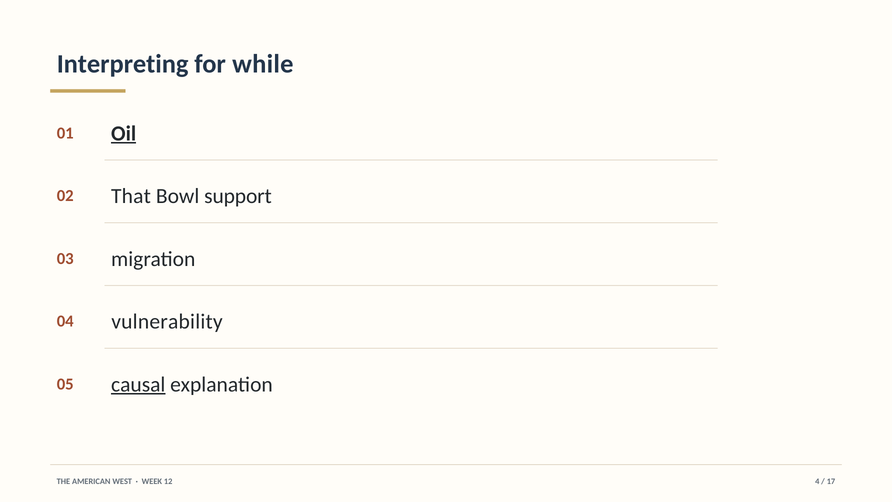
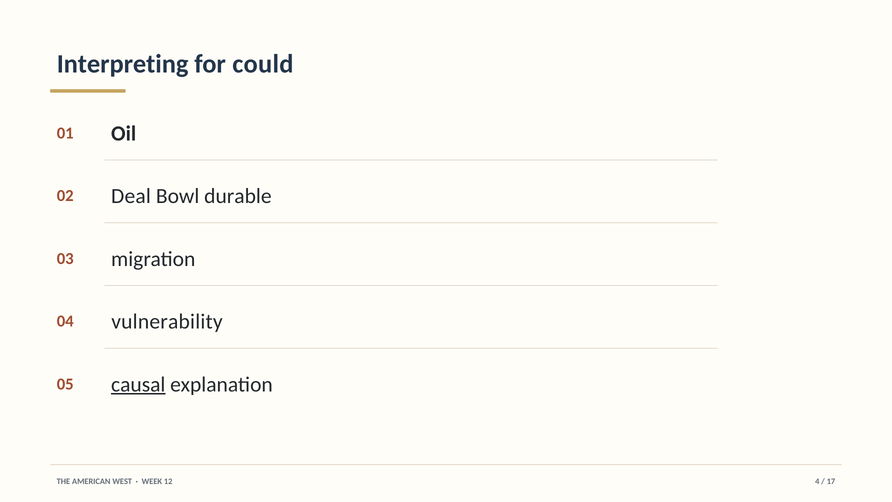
while: while -> could
Oil underline: present -> none
That: That -> Deal
support: support -> durable
